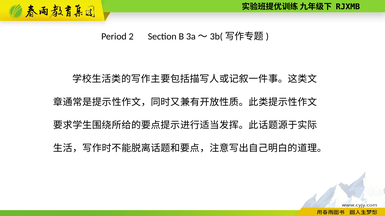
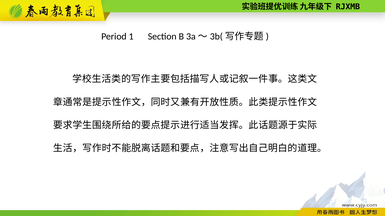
2: 2 -> 1
